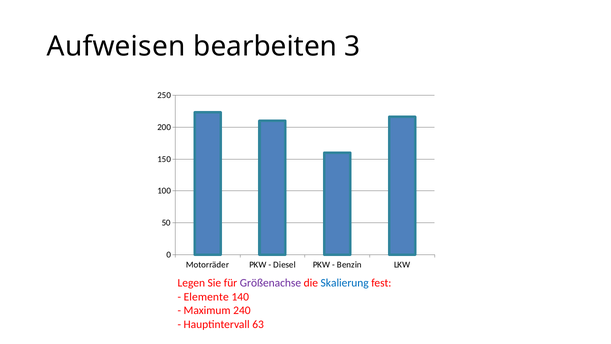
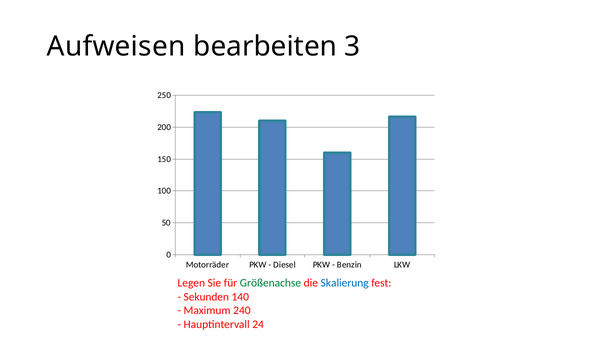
Größenachse colour: purple -> green
Elemente: Elemente -> Sekunden
63: 63 -> 24
